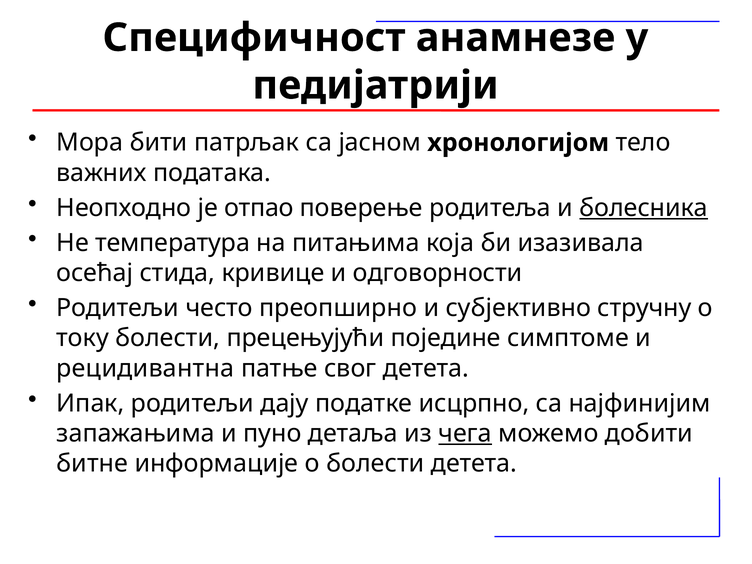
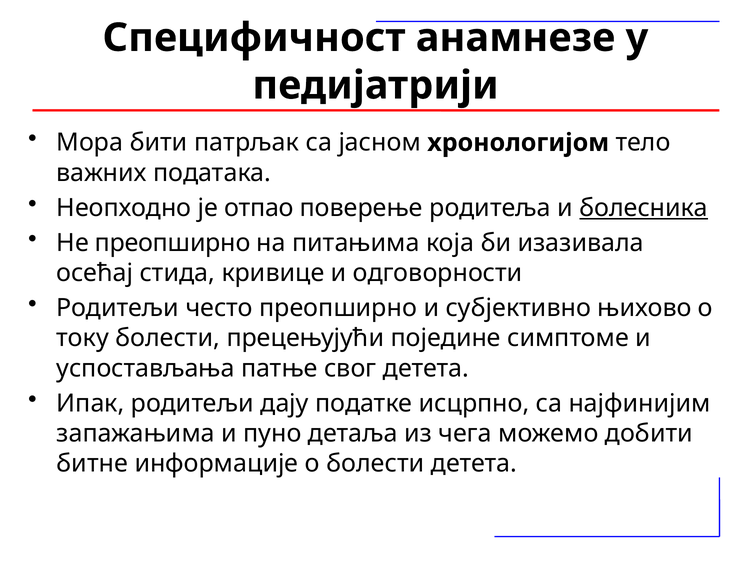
Не температура: температура -> преопширно
стручну: стручну -> њихово
рецидивантна: рецидивантна -> успостављања
чега underline: present -> none
